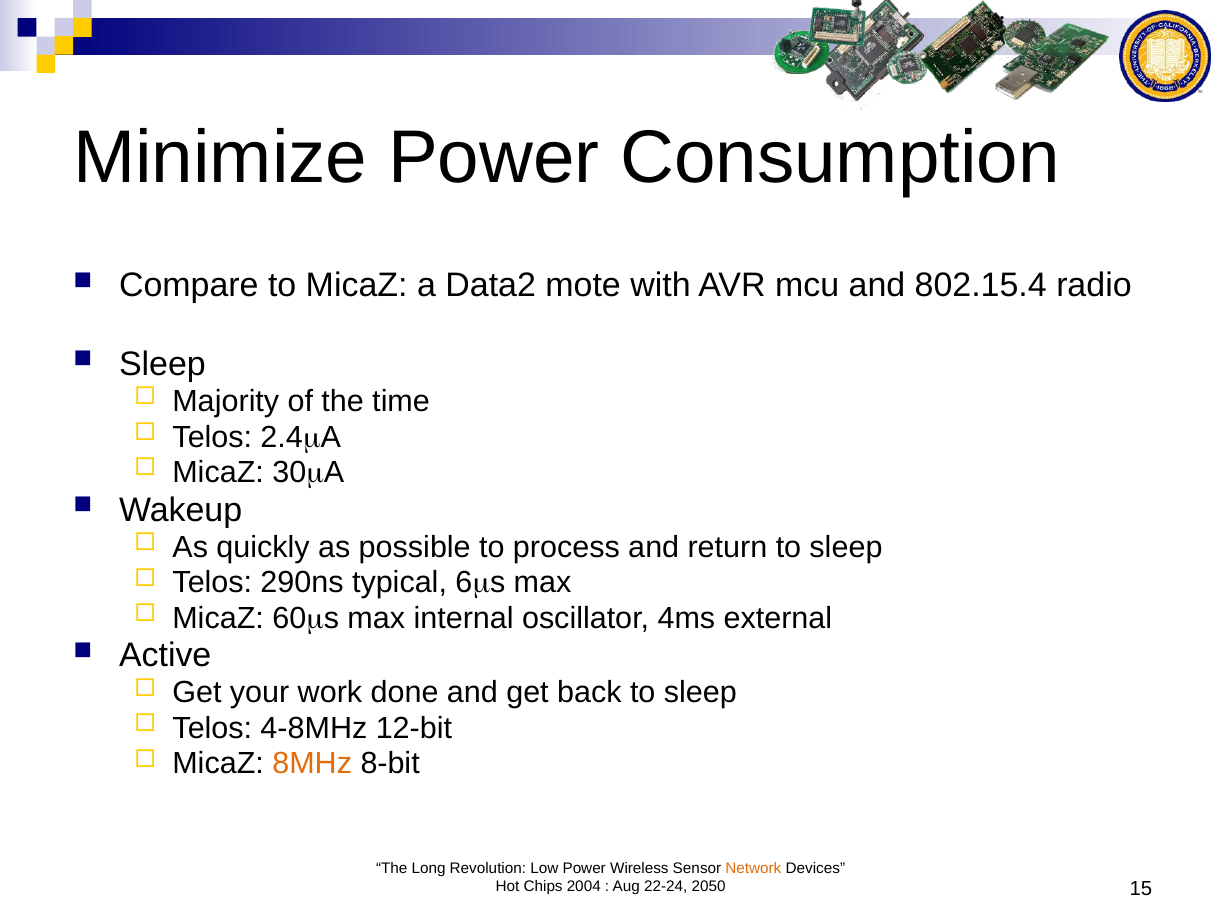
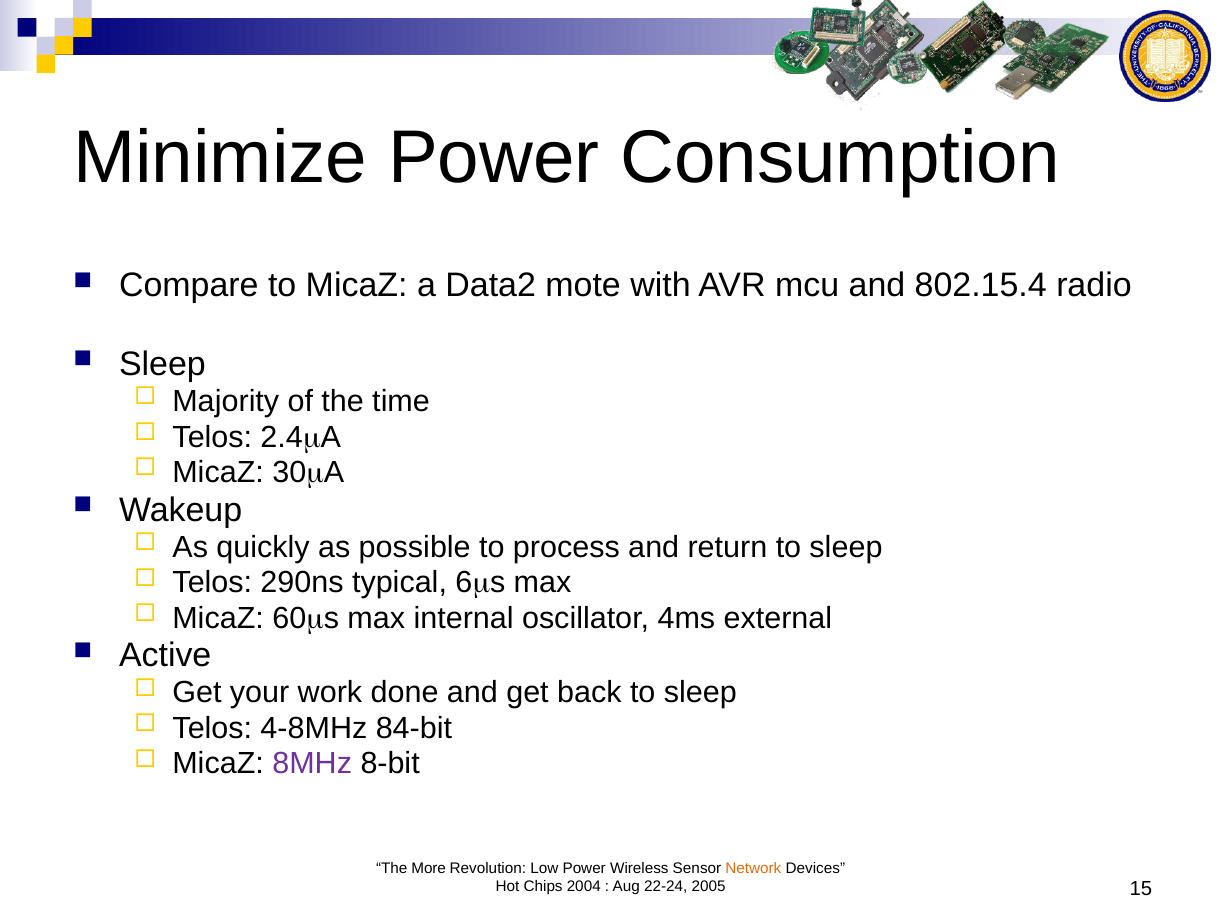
12-bit: 12-bit -> 84-bit
8MHz colour: orange -> purple
Long: Long -> More
2050: 2050 -> 2005
